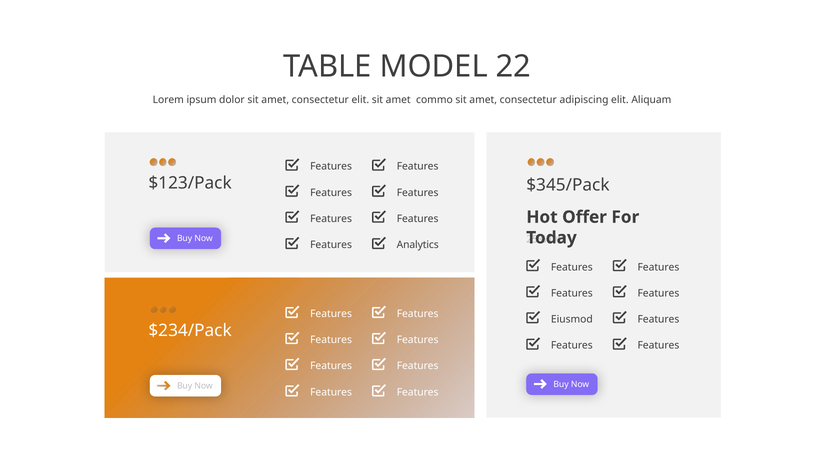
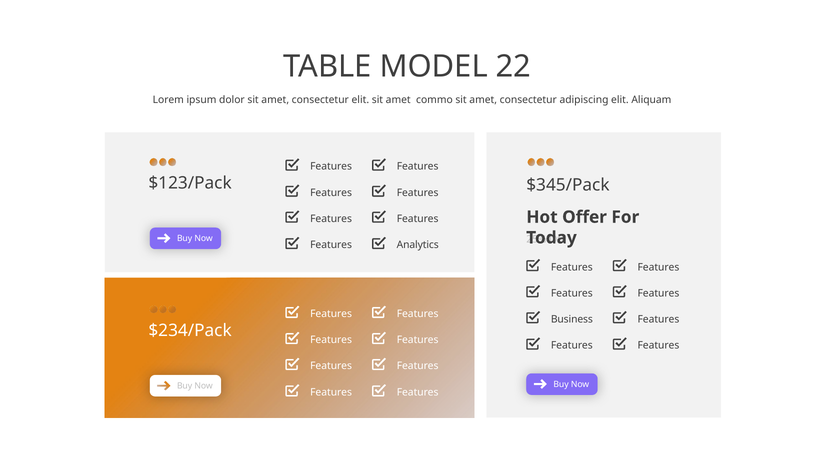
Eiusmod: Eiusmod -> Business
